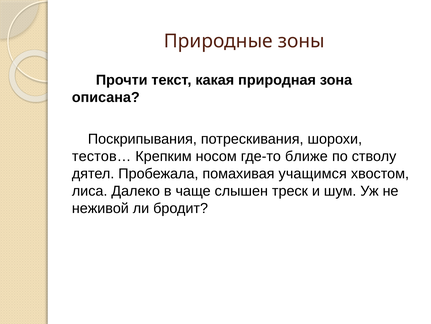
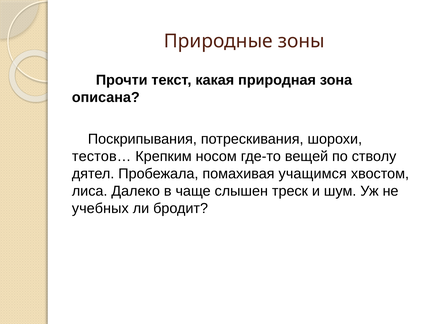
ближе: ближе -> вещей
неживой: неживой -> учебных
